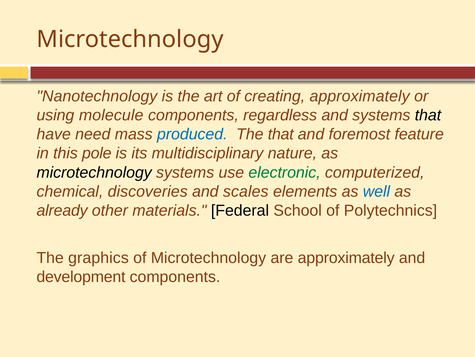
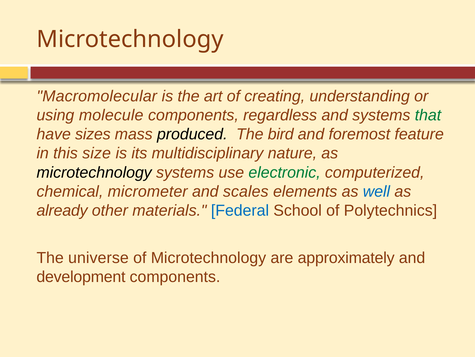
Nanotechnology: Nanotechnology -> Macromolecular
creating approximately: approximately -> understanding
that at (428, 115) colour: black -> green
need: need -> sizes
produced colour: blue -> black
The that: that -> bird
pole: pole -> size
discoveries: discoveries -> micrometer
Federal colour: black -> blue
graphics: graphics -> universe
